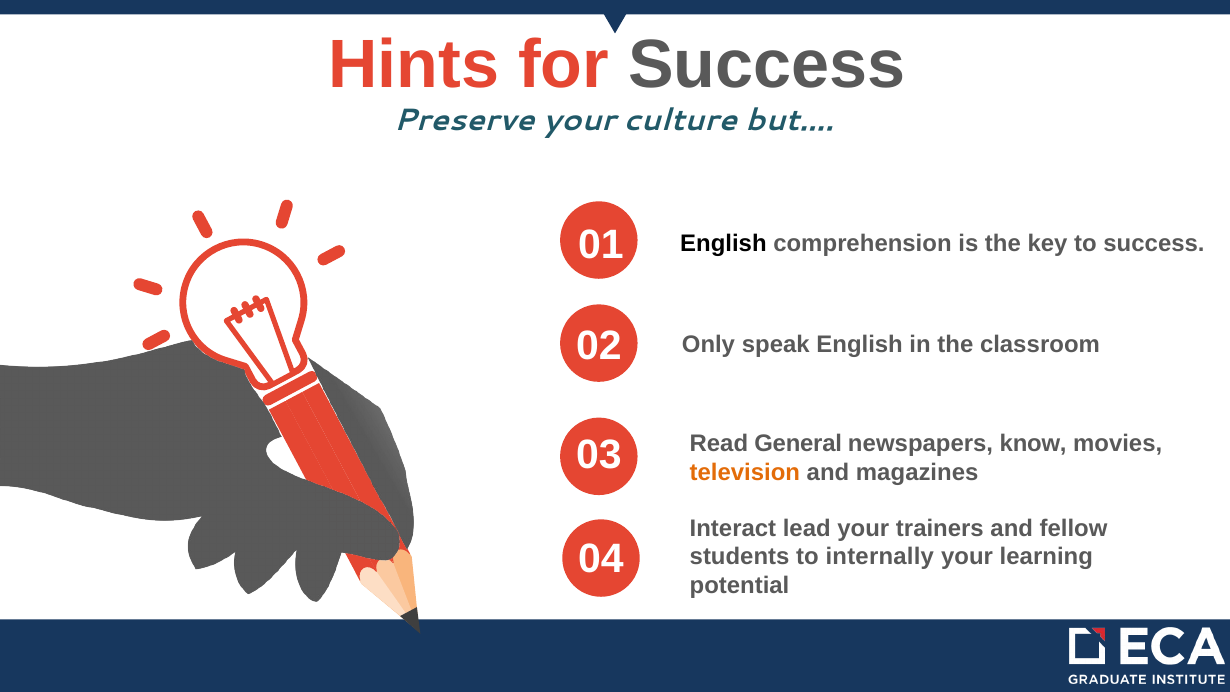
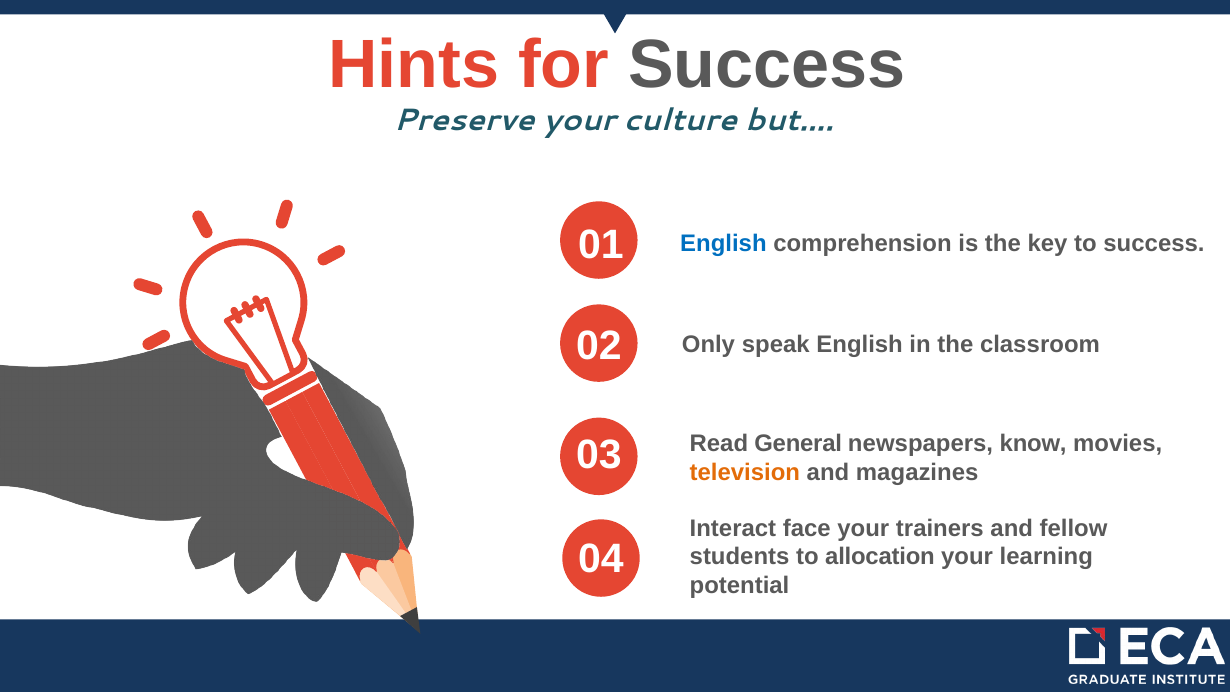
English at (723, 243) colour: black -> blue
lead: lead -> face
internally: internally -> allocation
